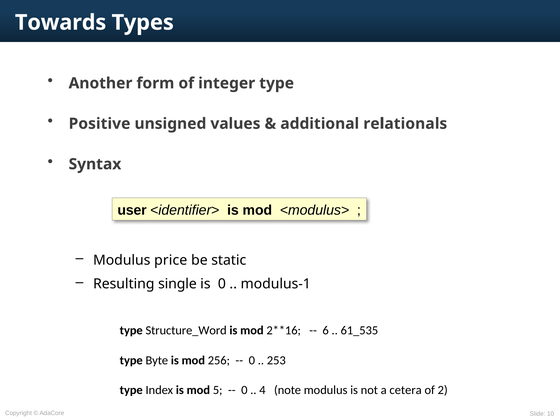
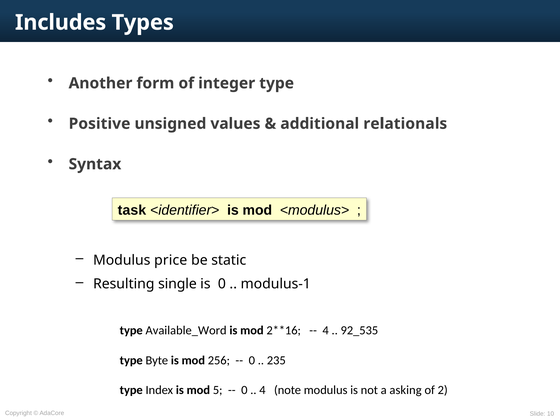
Towards: Towards -> Includes
user: user -> task
Structure_Word: Structure_Word -> Available_Word
6 at (326, 330): 6 -> 4
61_535: 61_535 -> 92_535
253: 253 -> 235
cetera: cetera -> asking
